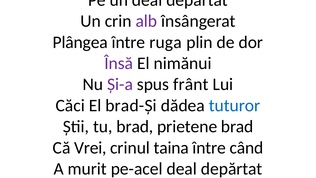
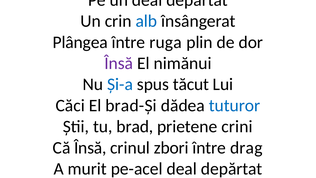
alb colour: purple -> blue
Și-a colour: purple -> blue
frânt: frânt -> tăcut
prietene brad: brad -> crini
Că Vrei: Vrei -> Însă
taina: taina -> zbori
când: când -> drag
